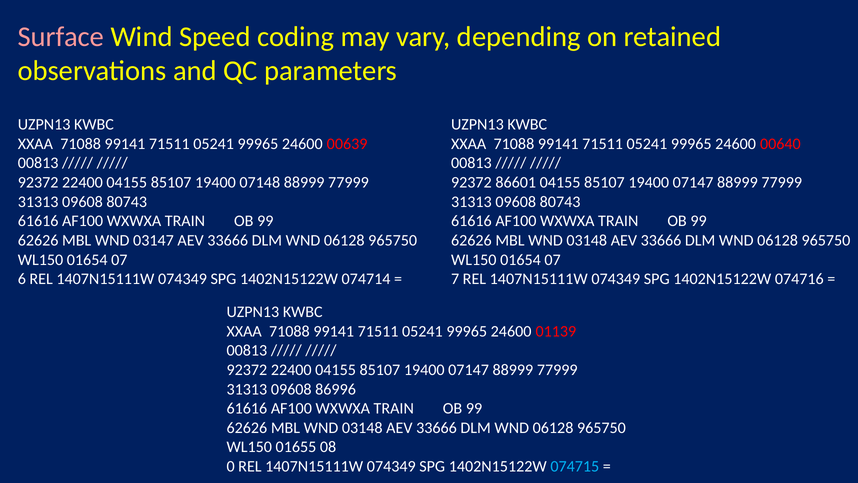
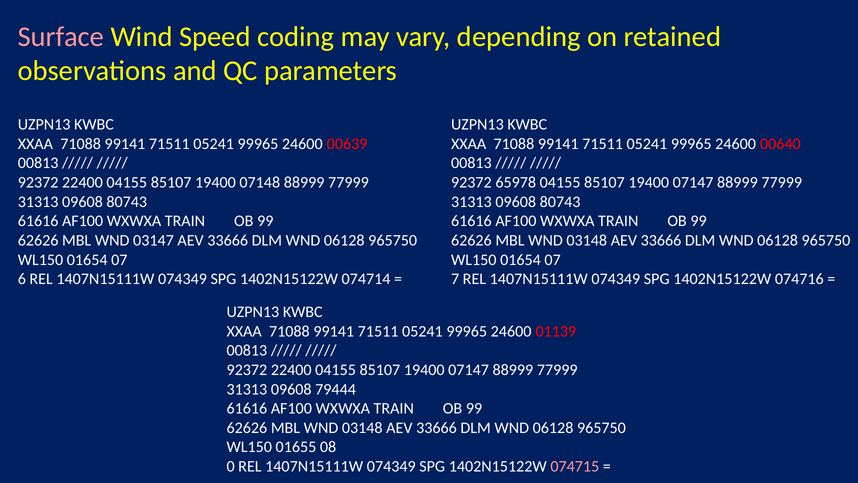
86601: 86601 -> 65978
86996: 86996 -> 79444
074715 colour: light blue -> pink
